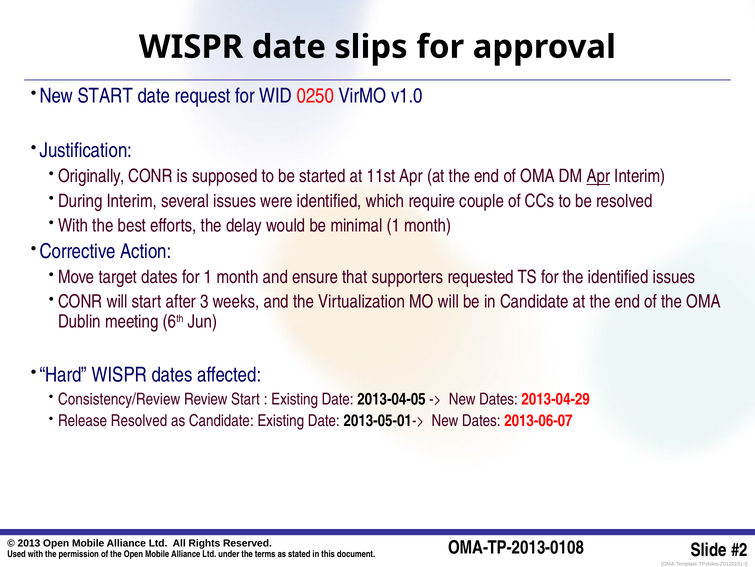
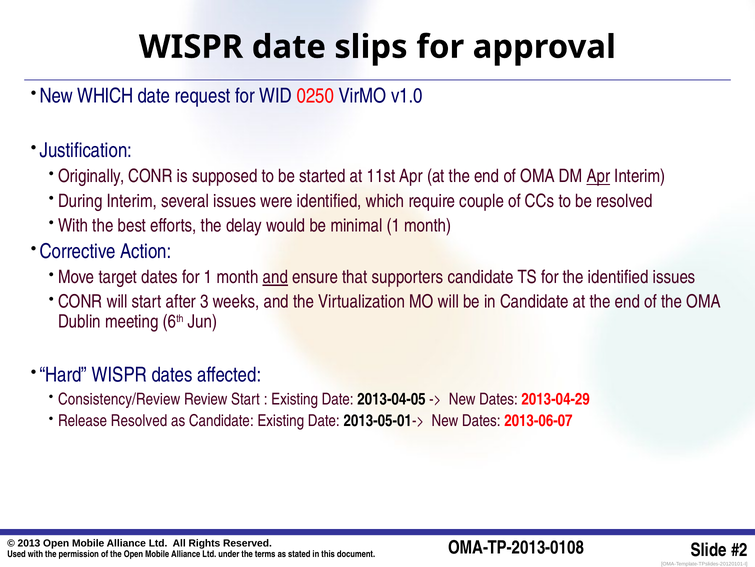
New START: START -> WHICH
and at (275, 277) underline: none -> present
supporters requested: requested -> candidate
